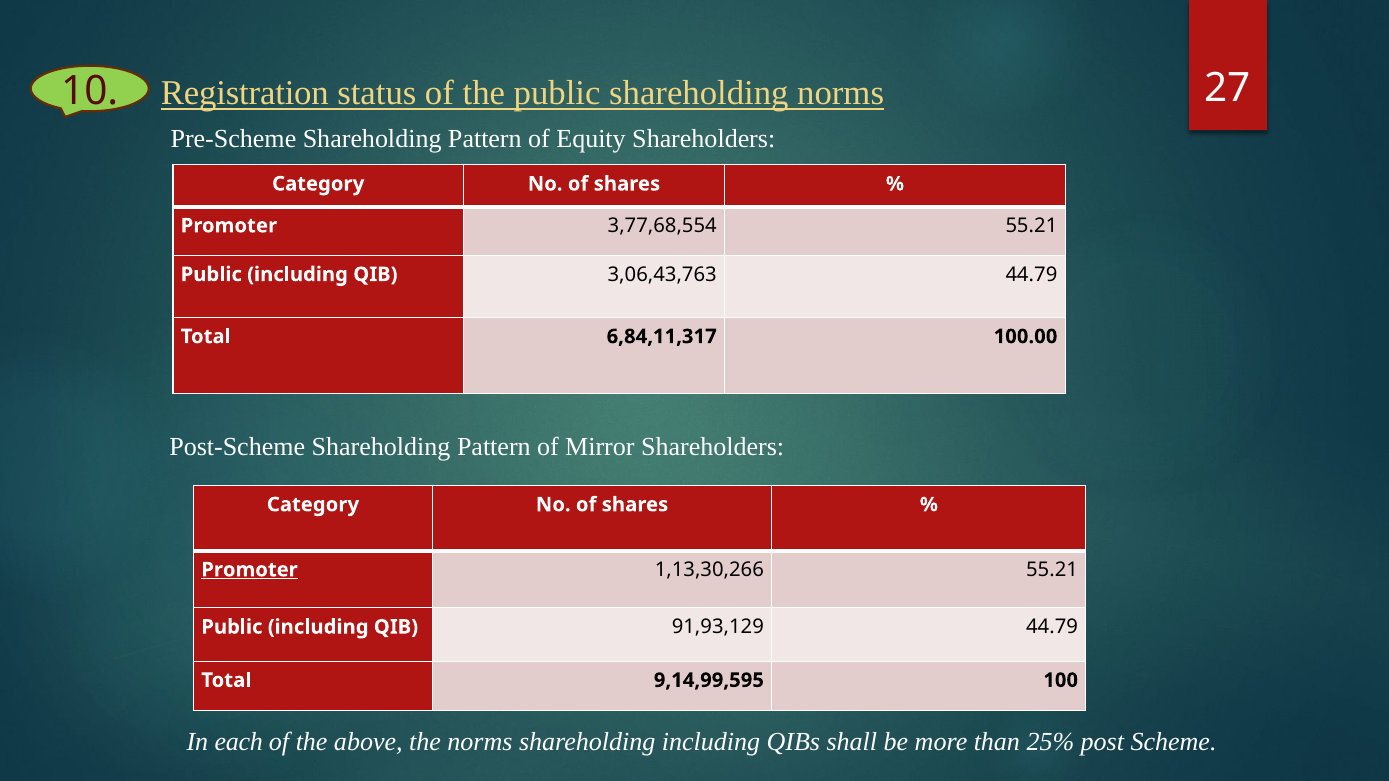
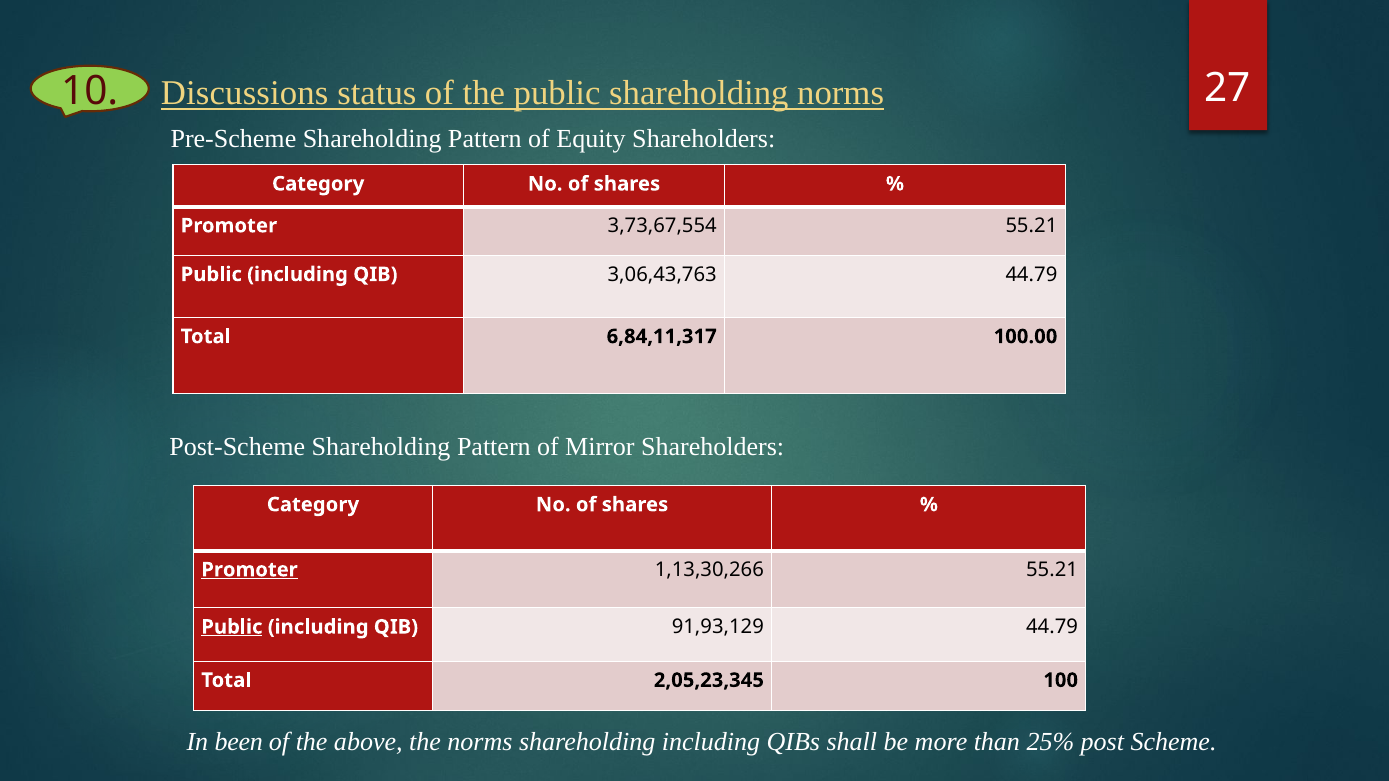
Registration: Registration -> Discussions
3,77,68,554: 3,77,68,554 -> 3,73,67,554
Public at (232, 627) underline: none -> present
9,14,99,595: 9,14,99,595 -> 2,05,23,345
each: each -> been
